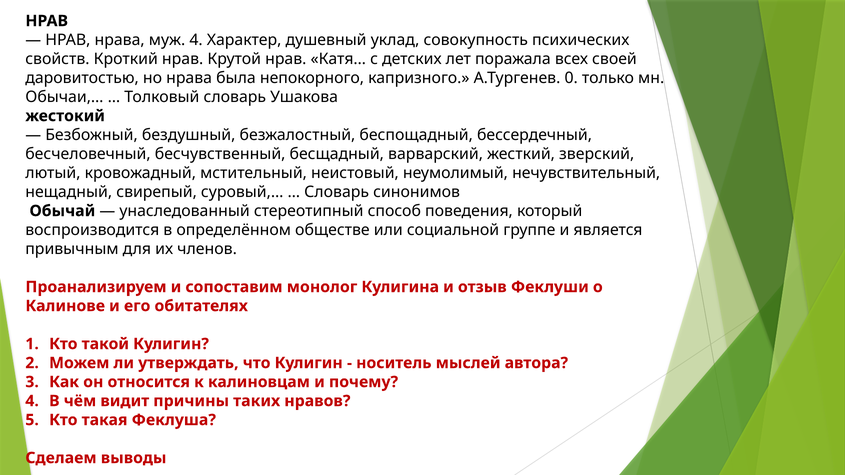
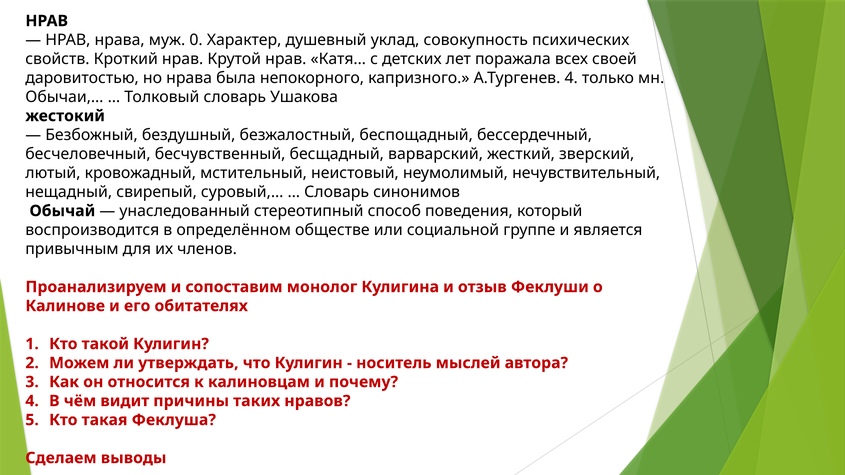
муж 4: 4 -> 0
А.Тургенев 0: 0 -> 4
